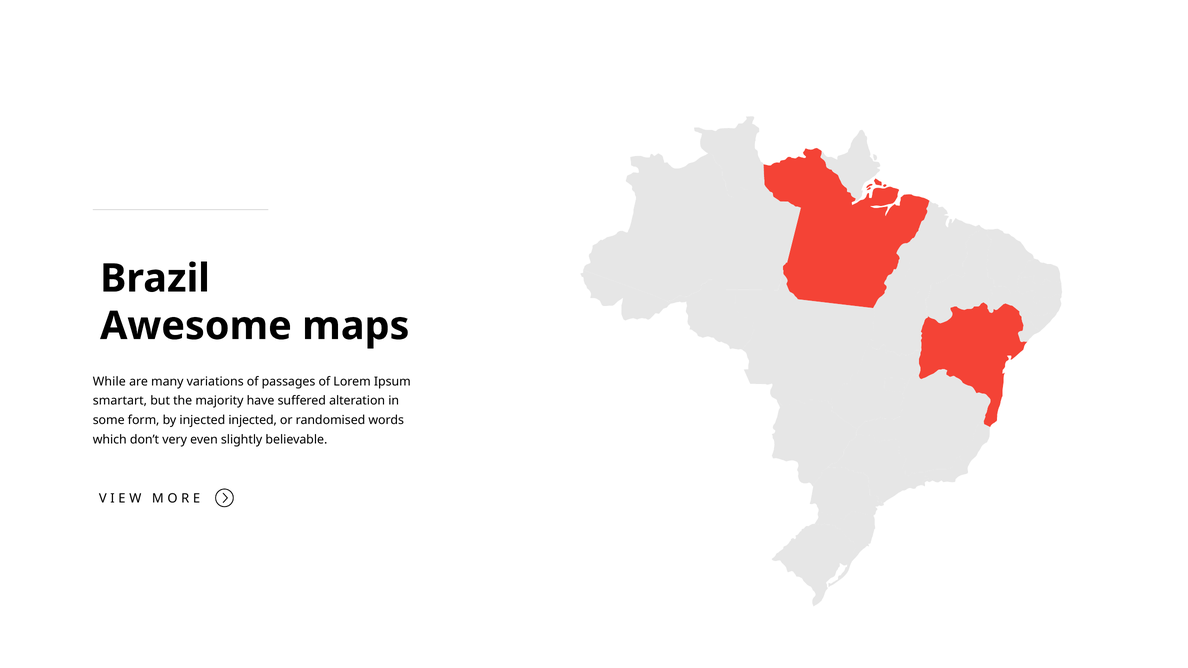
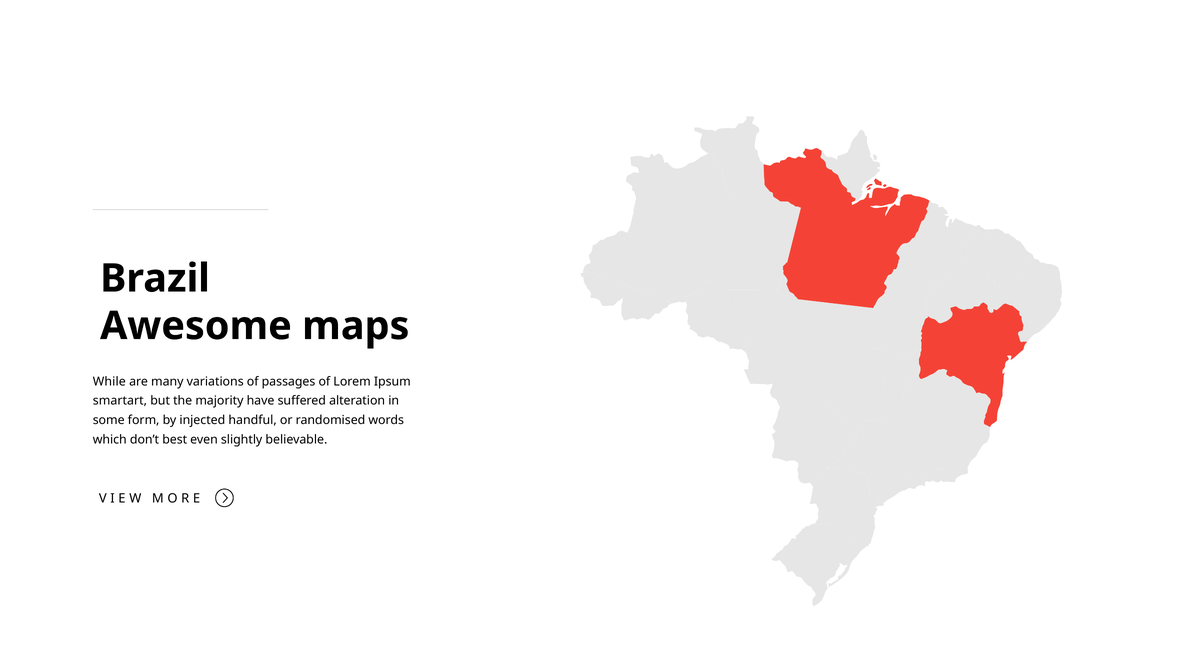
injected injected: injected -> handful
very: very -> best
